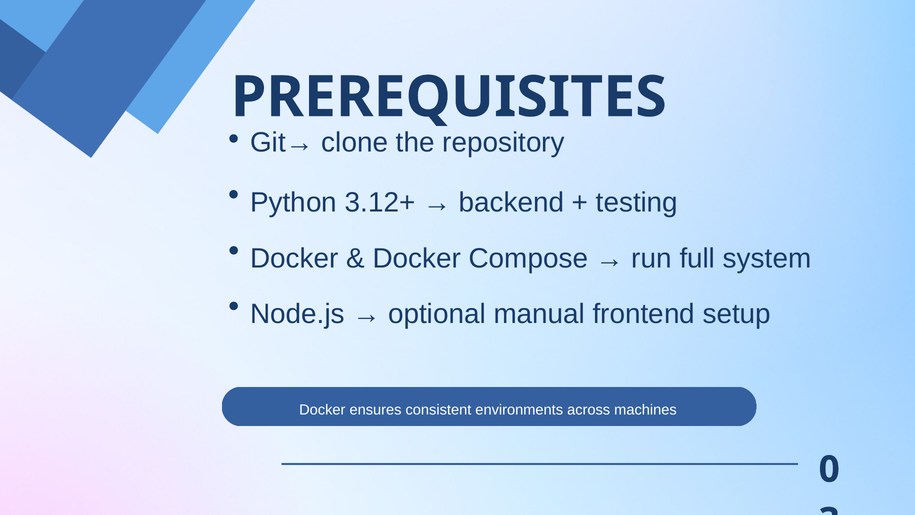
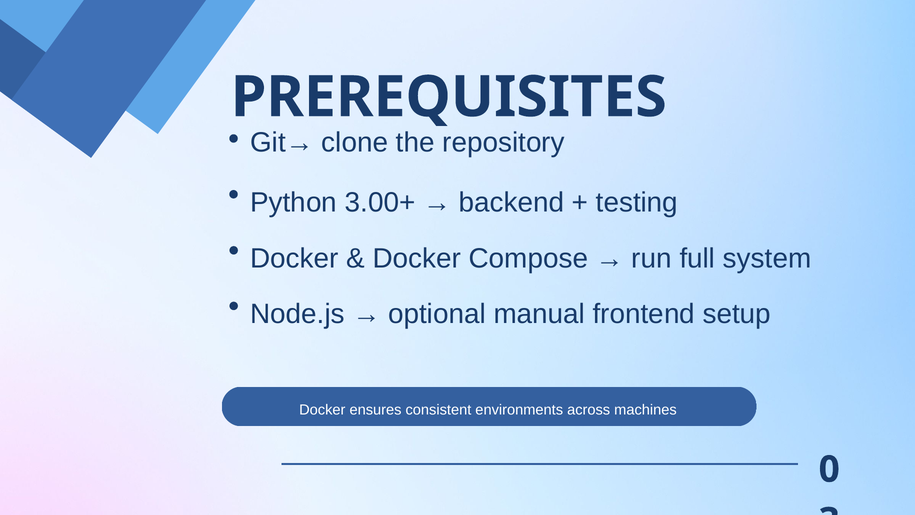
3.12+: 3.12+ -> 3.00+
